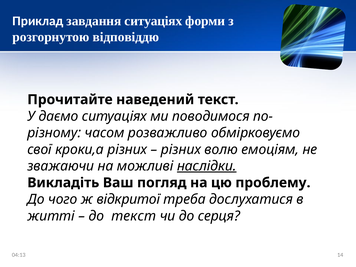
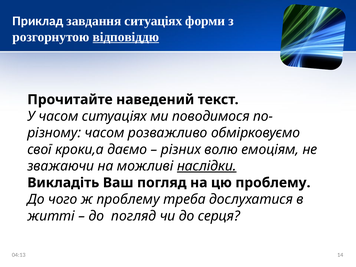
відповіддю underline: none -> present
У даємо: даємо -> часом
кроки,а різних: різних -> даємо
ж відкритої: відкритої -> проблему
до текст: текст -> погляд
